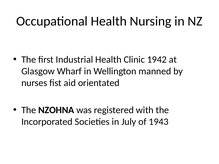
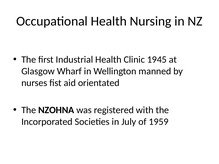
1942: 1942 -> 1945
1943: 1943 -> 1959
